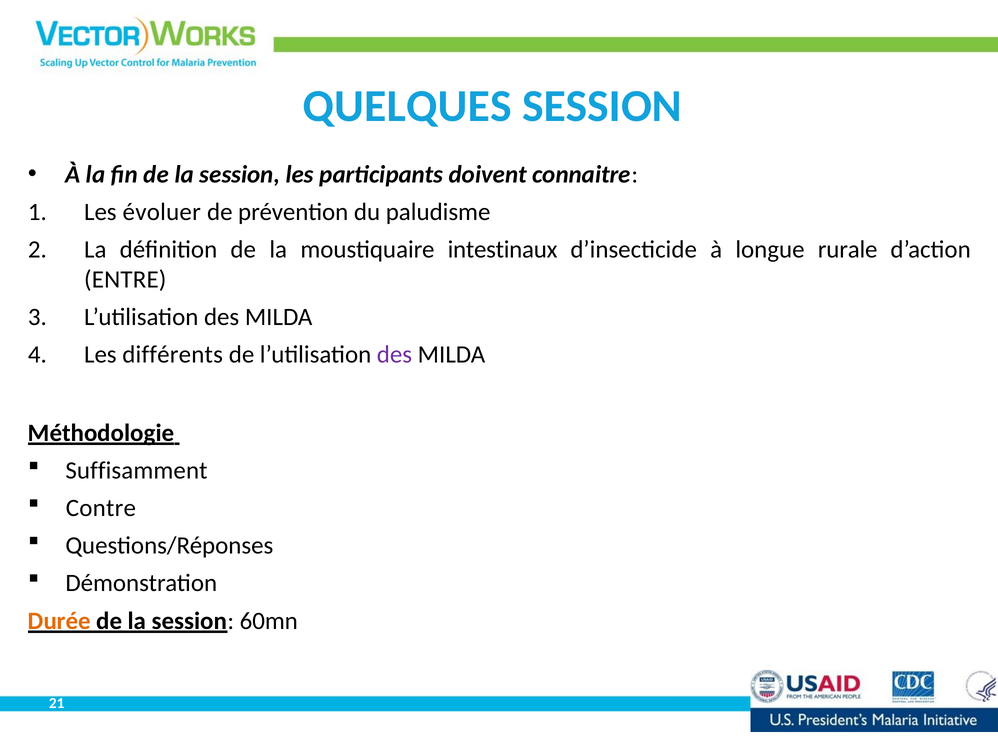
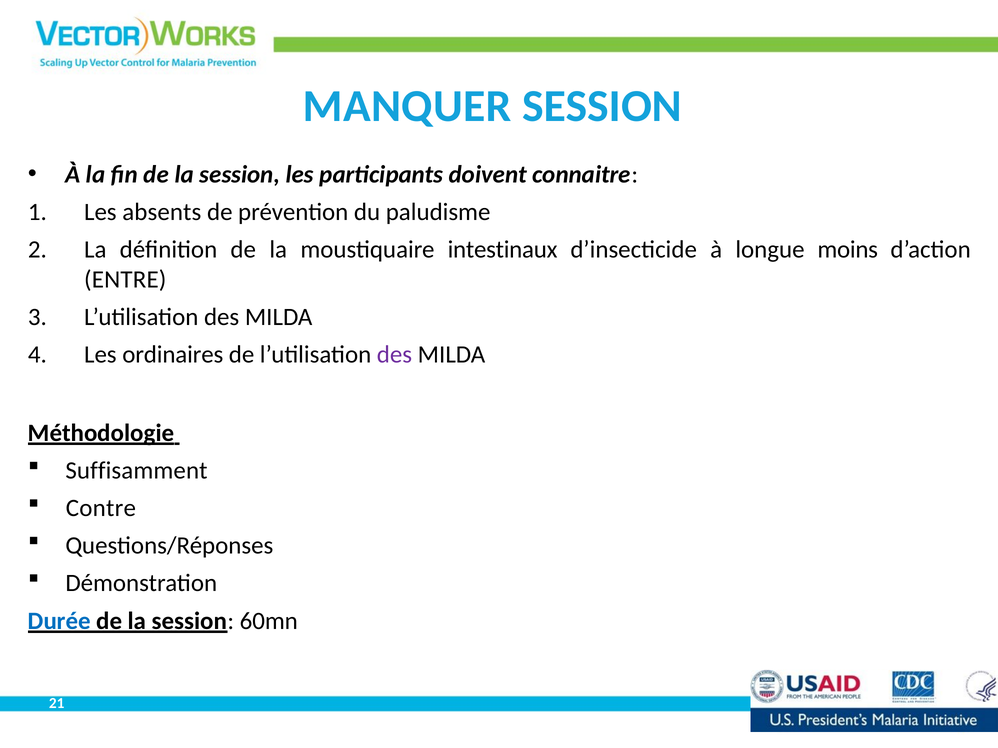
QUELQUES: QUELQUES -> MANQUER
évoluer: évoluer -> absents
rurale: rurale -> moins
différents: différents -> ordinaires
Durée colour: orange -> blue
